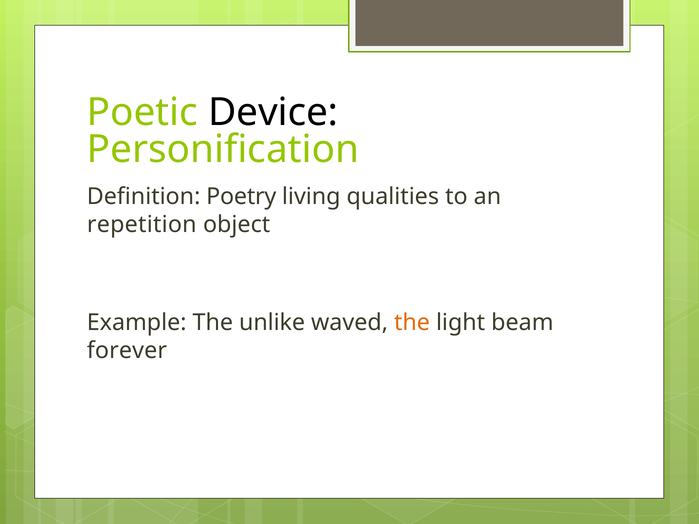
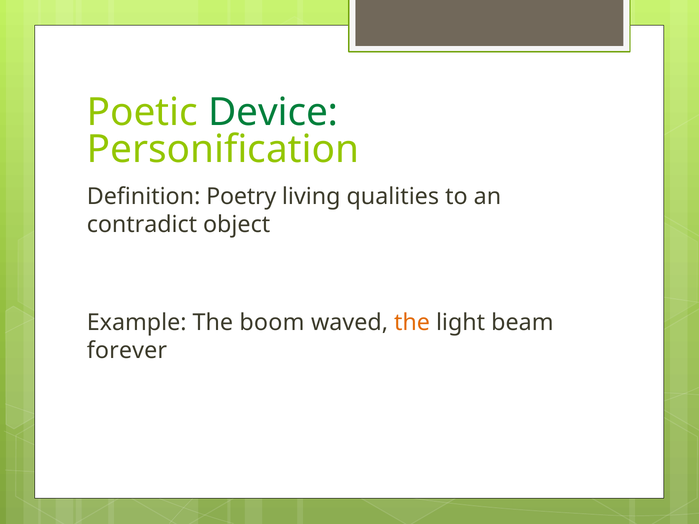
Device colour: black -> green
repetition: repetition -> contradict
unlike: unlike -> boom
